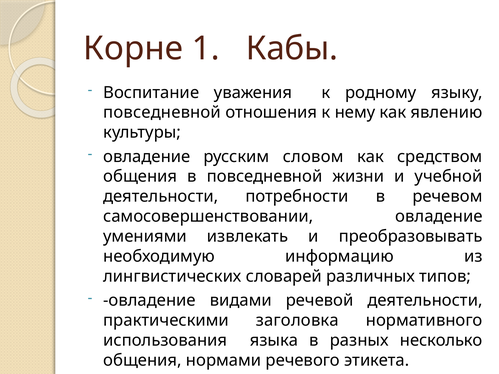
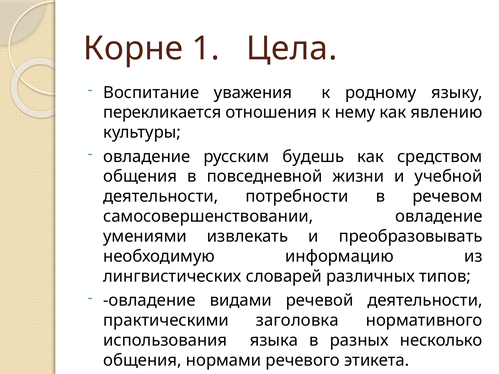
Кабы: Кабы -> Цела
повседневной at (162, 113): повседневной -> перекликается
словом: словом -> будешь
